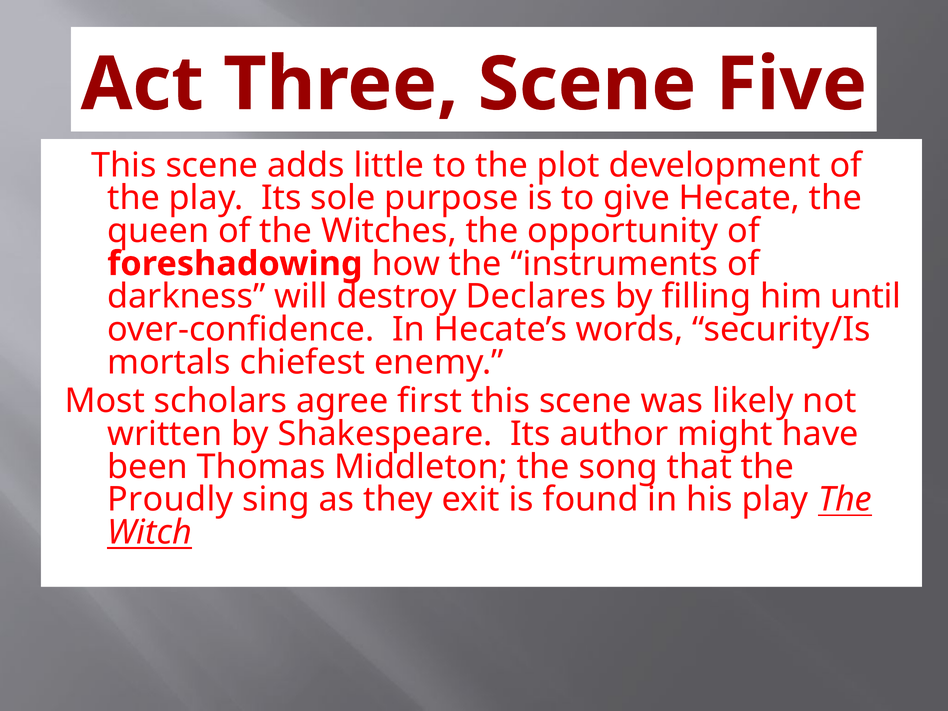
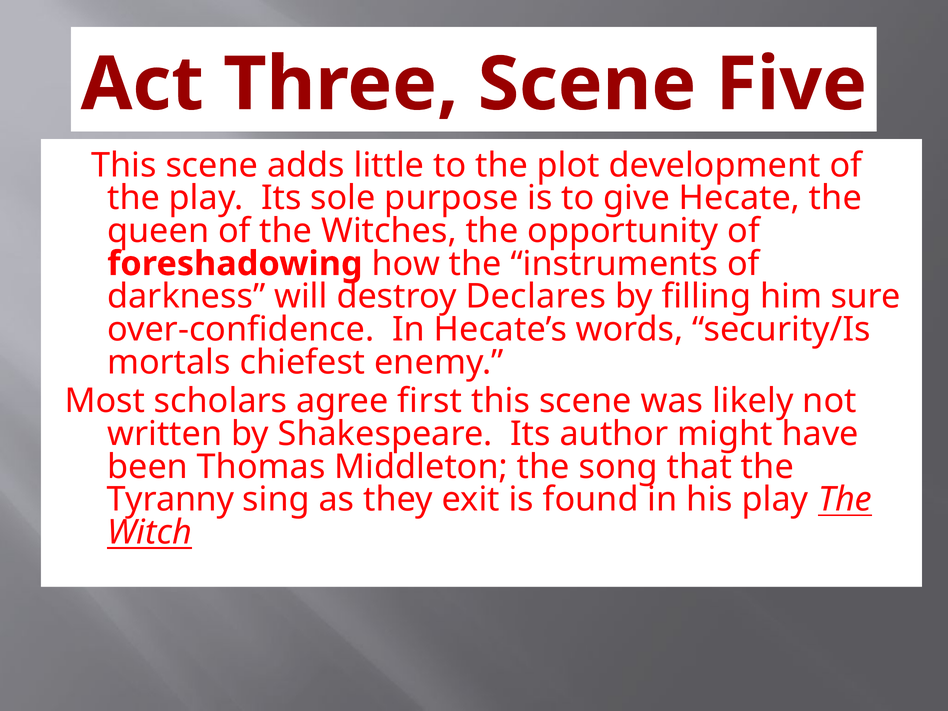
until: until -> sure
Proudly: Proudly -> Tyranny
